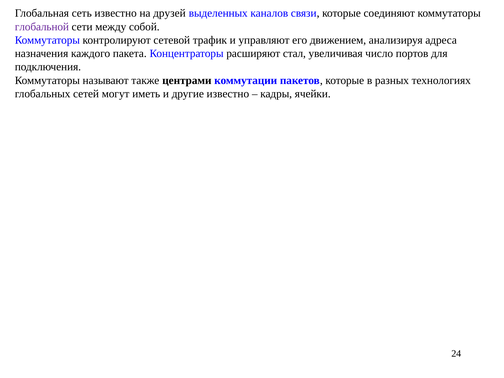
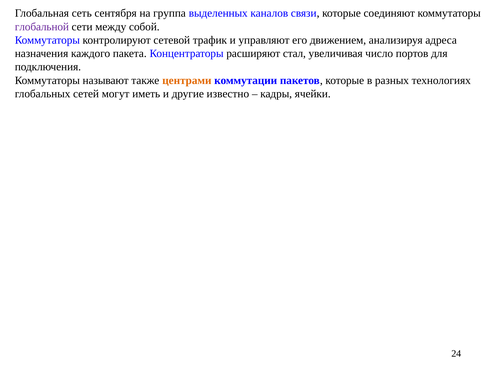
сеть известно: известно -> сентября
друзей: друзей -> группа
центрами colour: black -> orange
